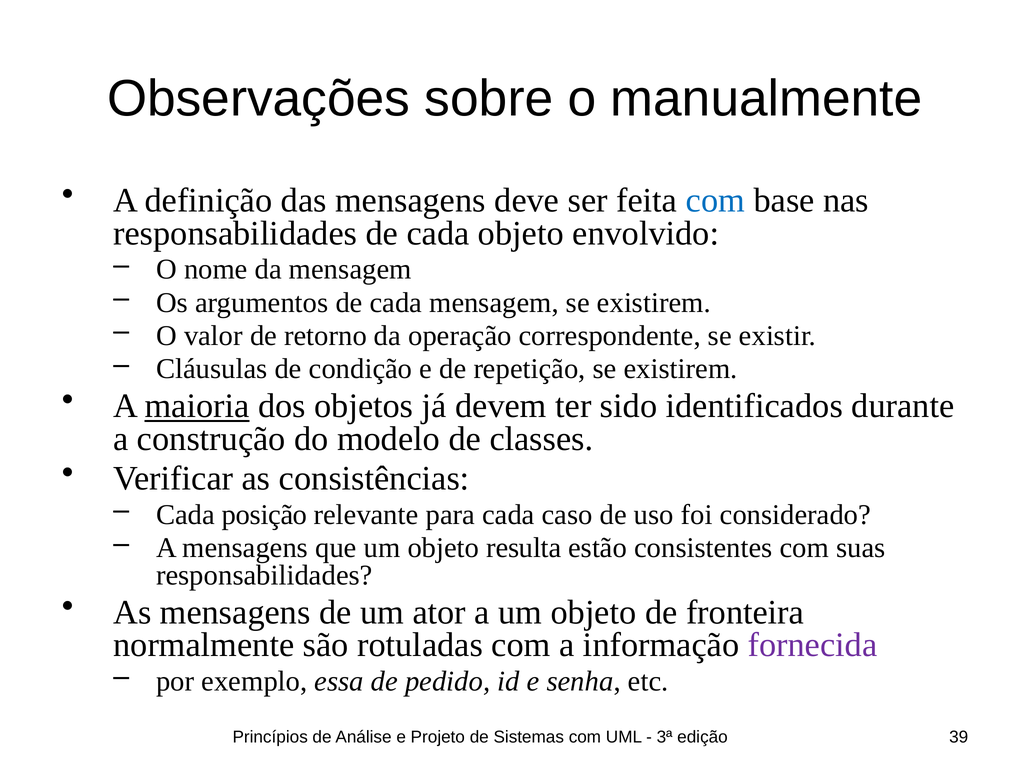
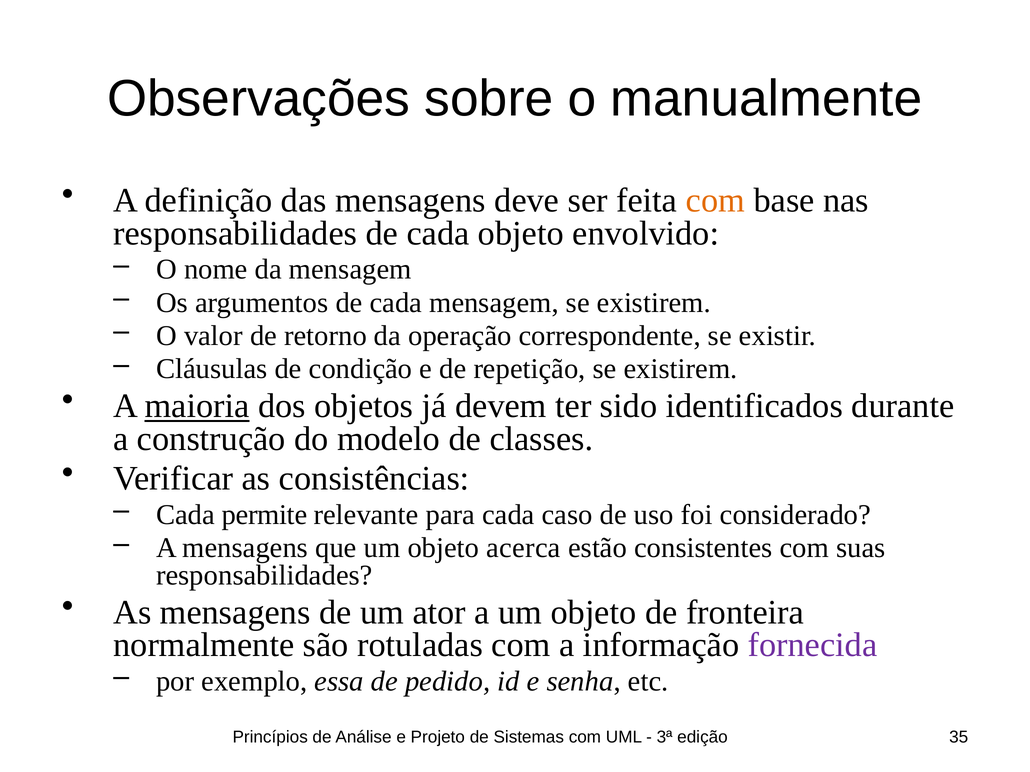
com at (715, 200) colour: blue -> orange
posição: posição -> permite
resulta: resulta -> acerca
39: 39 -> 35
